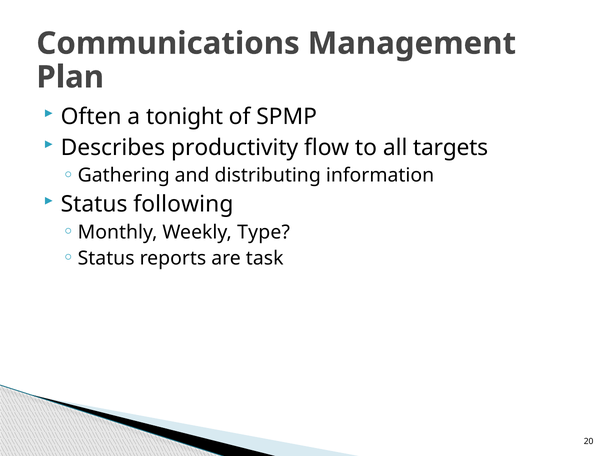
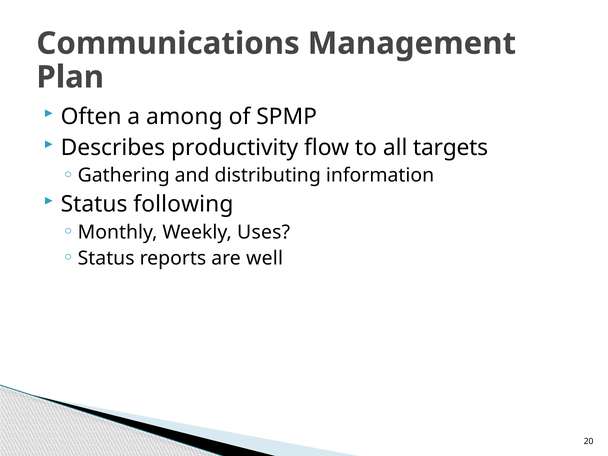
tonight: tonight -> among
Type: Type -> Uses
task: task -> well
